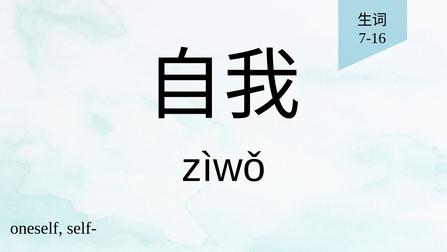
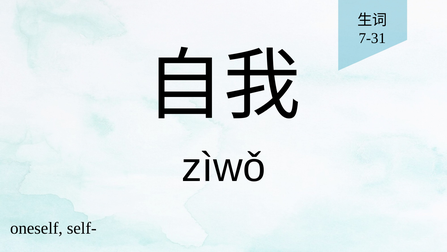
7-16: 7-16 -> 7-31
